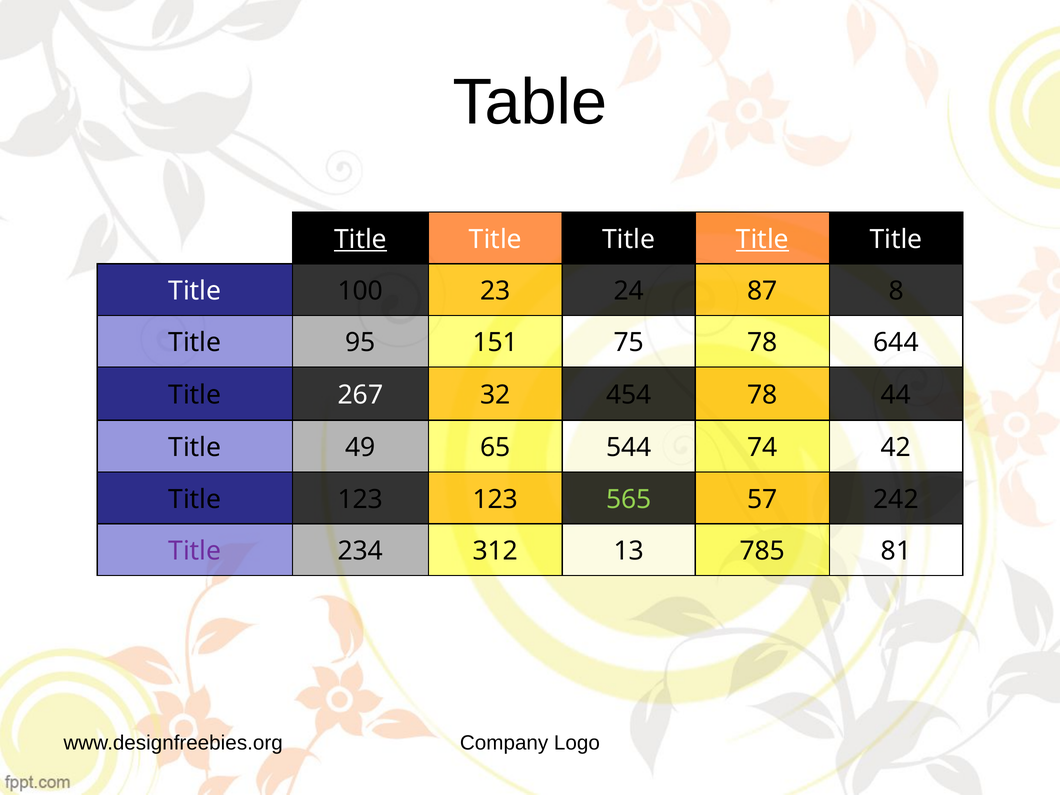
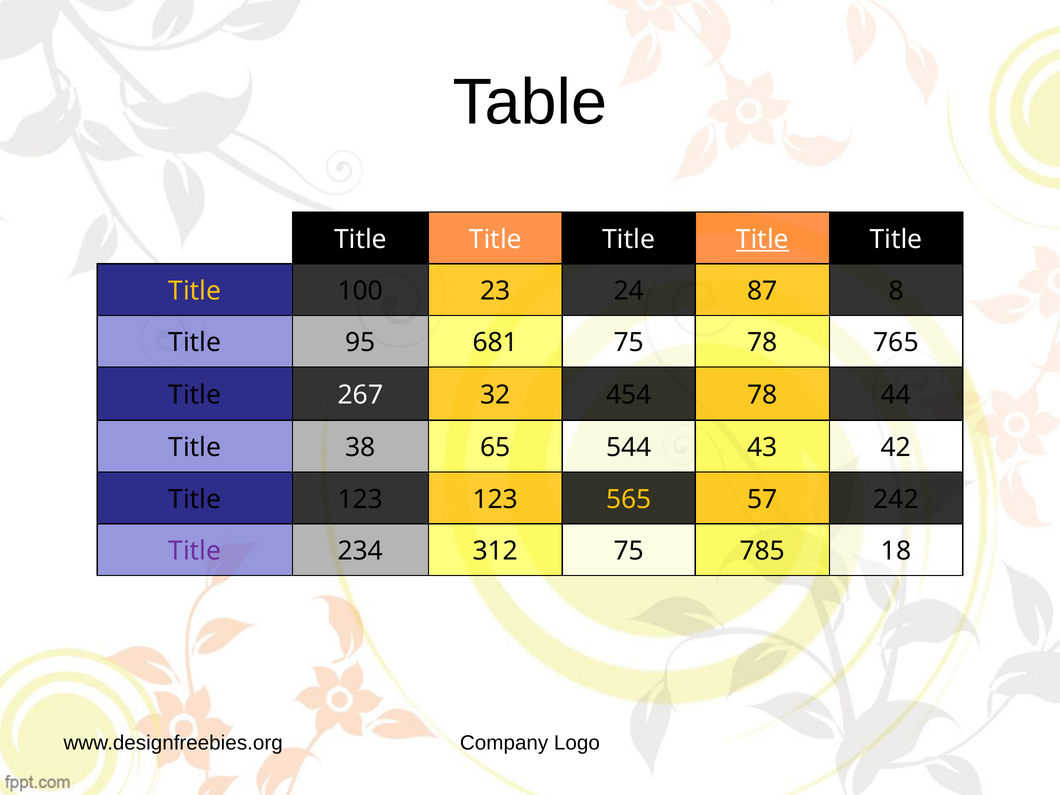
Title at (360, 239) underline: present -> none
Title at (195, 291) colour: white -> yellow
151: 151 -> 681
644: 644 -> 765
49: 49 -> 38
74: 74 -> 43
565 colour: light green -> yellow
312 13: 13 -> 75
81: 81 -> 18
